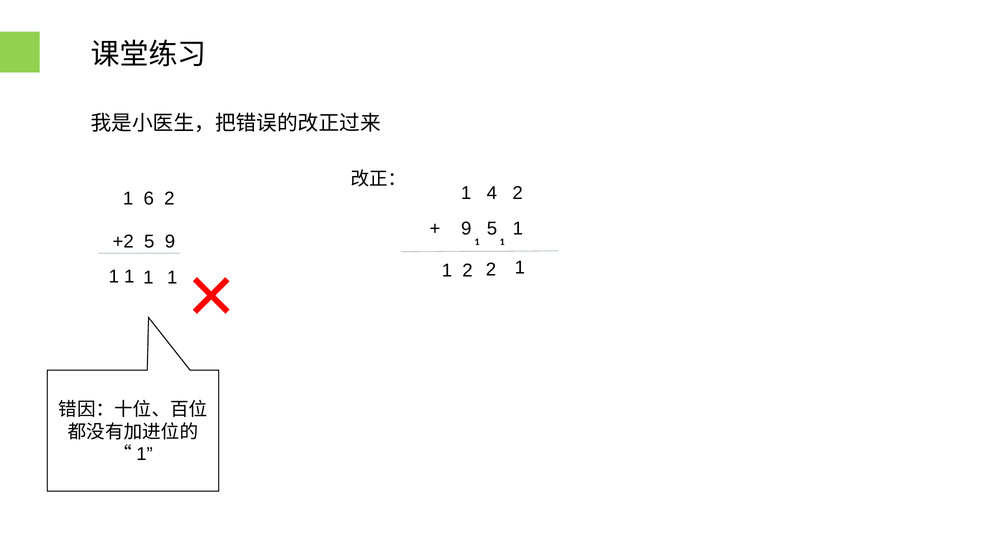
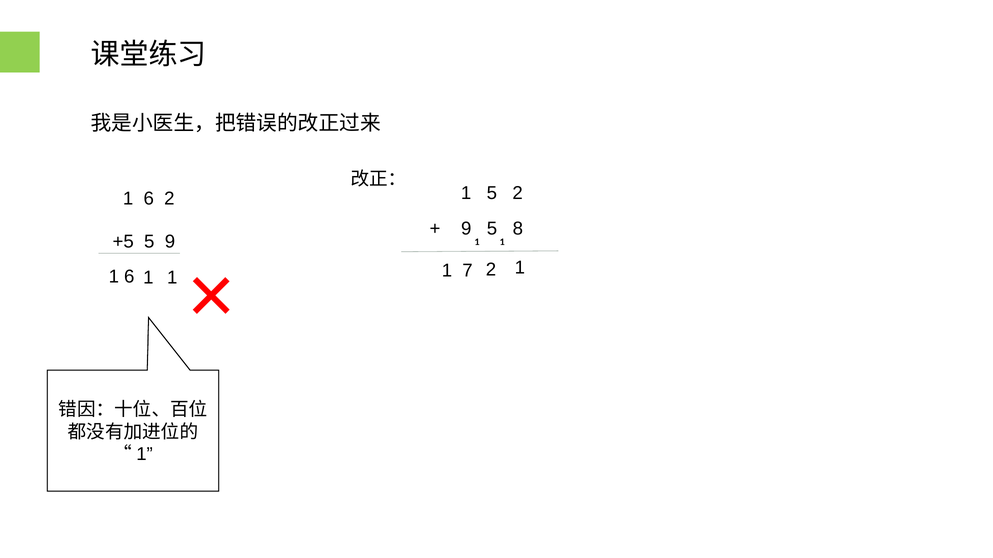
1 4: 4 -> 5
5 1: 1 -> 8
+2: +2 -> +5
1 2: 2 -> 7
1 at (129, 277): 1 -> 6
